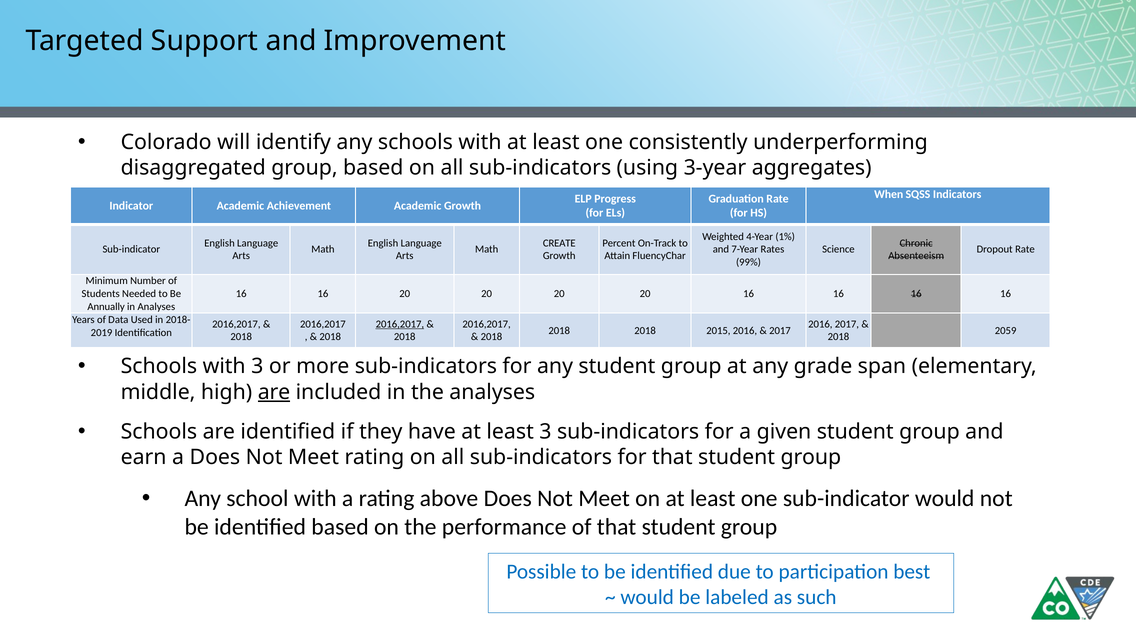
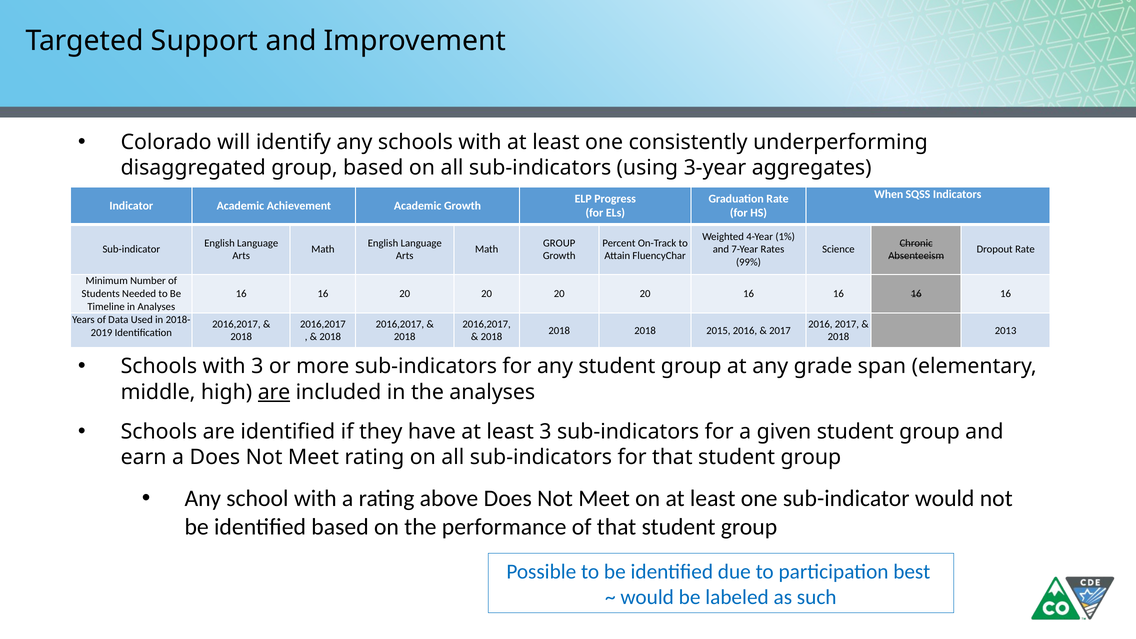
CREATE at (559, 243): CREATE -> GROUP
Annually: Annually -> Timeline
2016,2017 at (400, 324) underline: present -> none
2059: 2059 -> 2013
